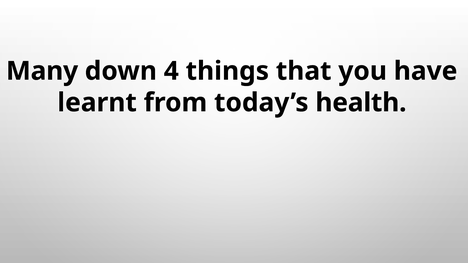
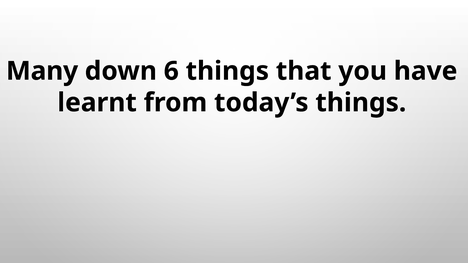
4: 4 -> 6
today’s health: health -> things
